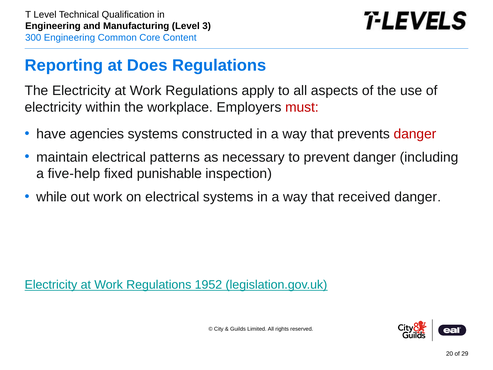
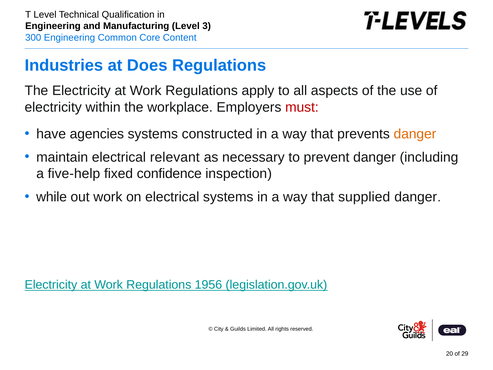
Reporting: Reporting -> Industries
danger at (415, 134) colour: red -> orange
patterns: patterns -> relevant
punishable: punishable -> confidence
received: received -> supplied
1952: 1952 -> 1956
